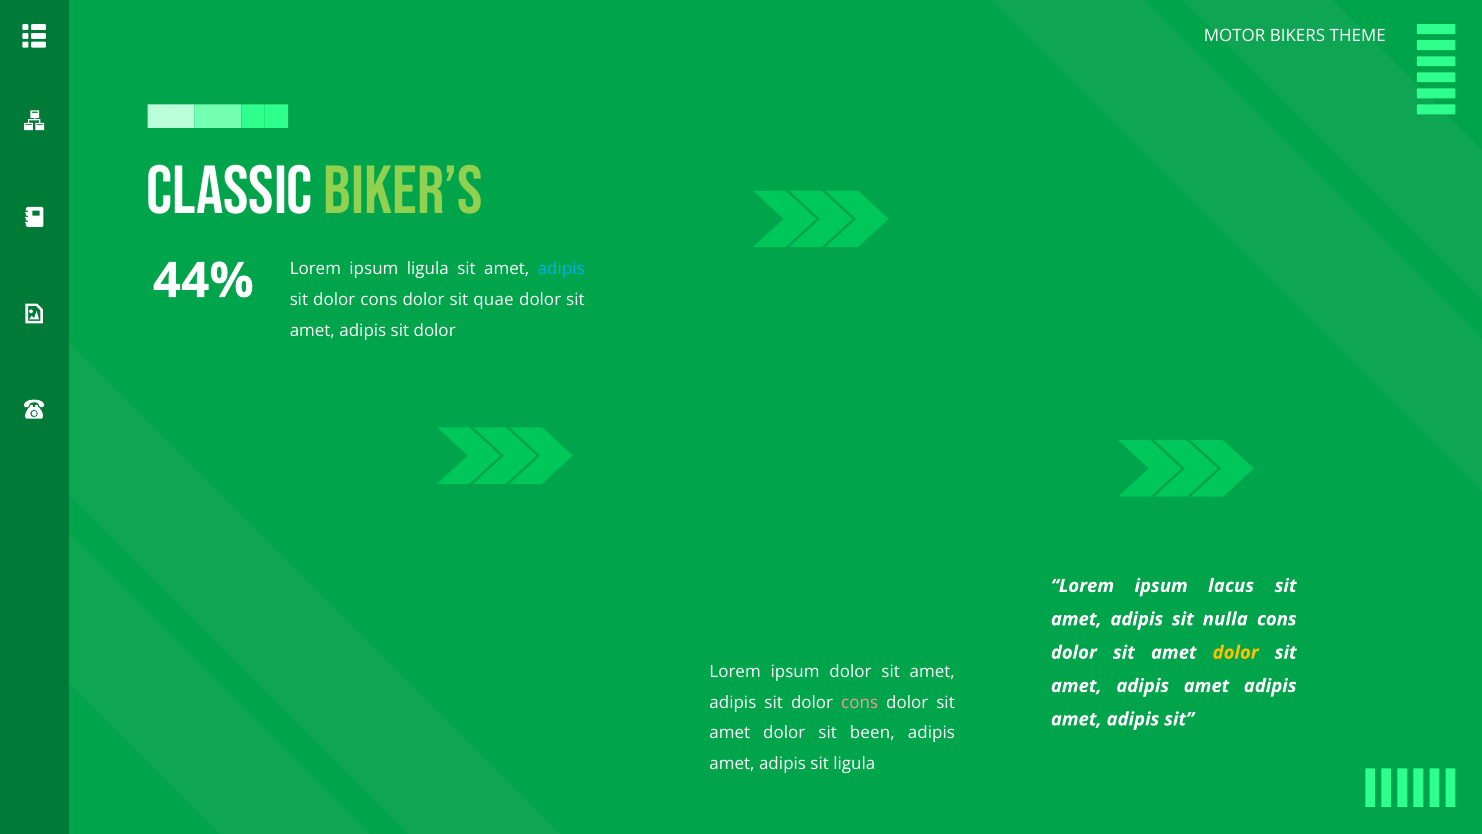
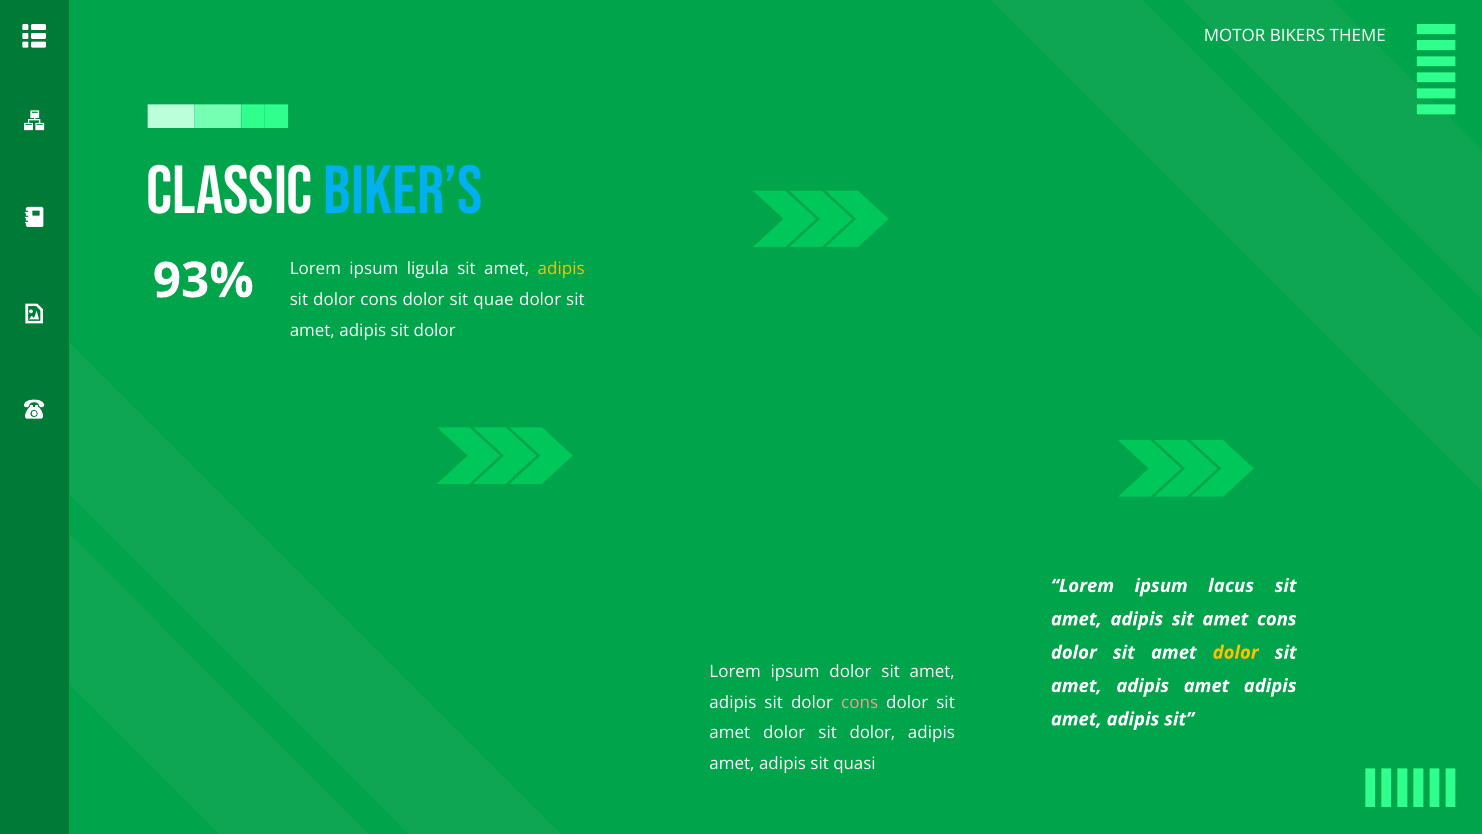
Biker’s colour: light green -> light blue
44%: 44% -> 93%
adipis at (561, 269) colour: light blue -> yellow
adipis sit nulla: nulla -> amet
dolor sit been: been -> dolor
sit ligula: ligula -> quasi
